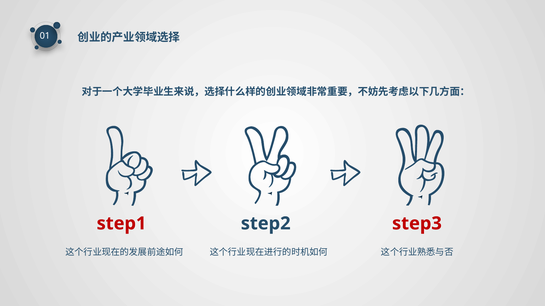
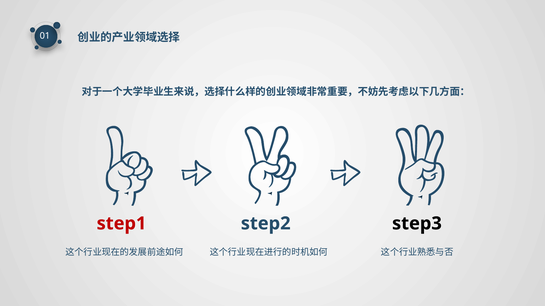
step3 colour: red -> black
